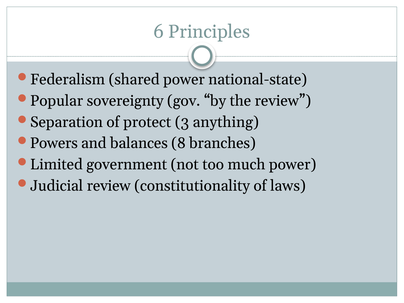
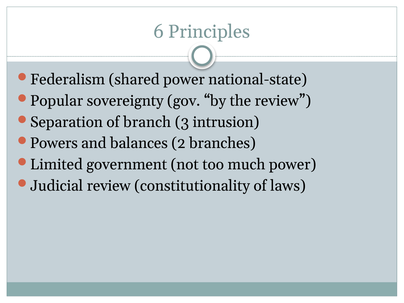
protect: protect -> branch
anything: anything -> intrusion
8: 8 -> 2
